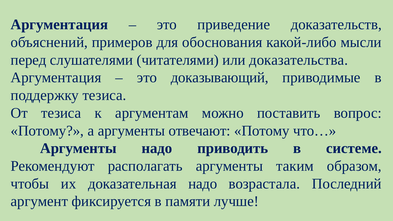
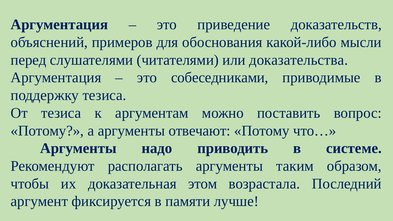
доказывающий: доказывающий -> собеседниками
доказательная надо: надо -> этом
